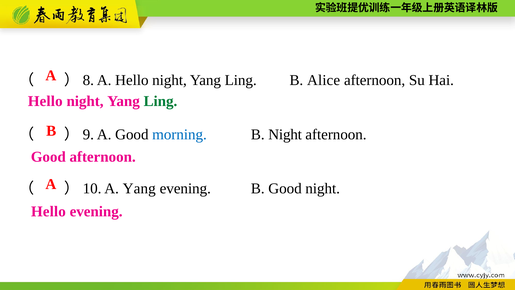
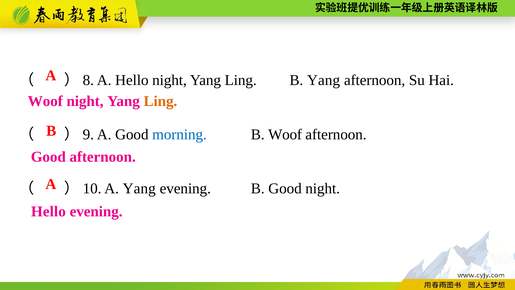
B Alice: Alice -> Yang
Hello at (45, 101): Hello -> Woof
Ling at (160, 101) colour: green -> orange
B Night: Night -> Woof
